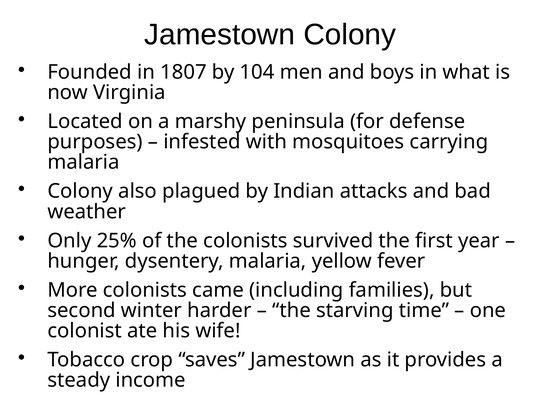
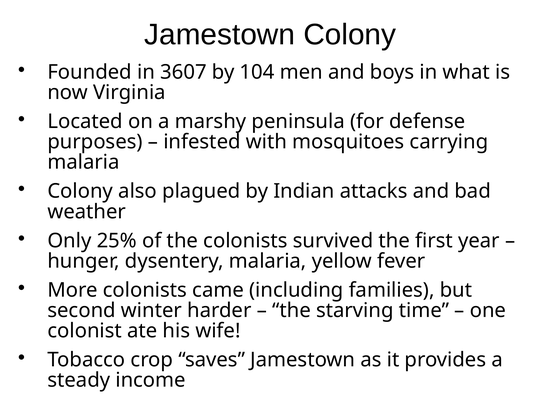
1807: 1807 -> 3607
